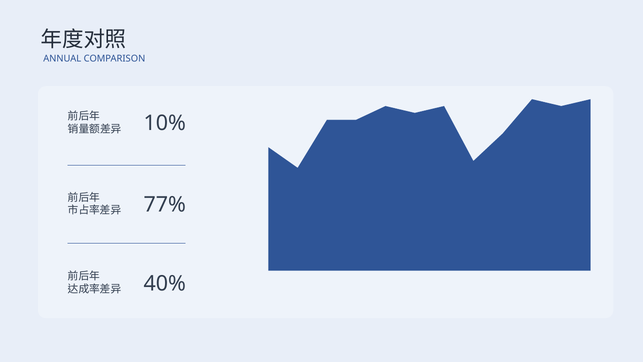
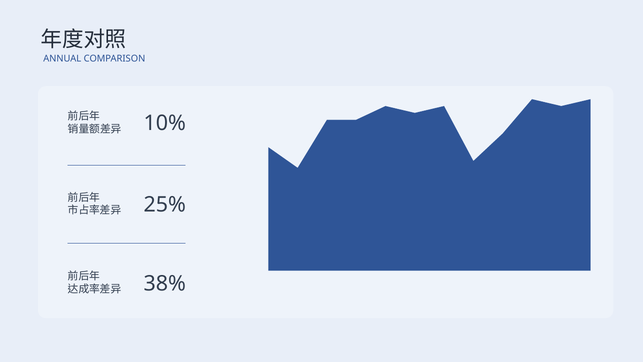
77%: 77% -> 25%
40%: 40% -> 38%
